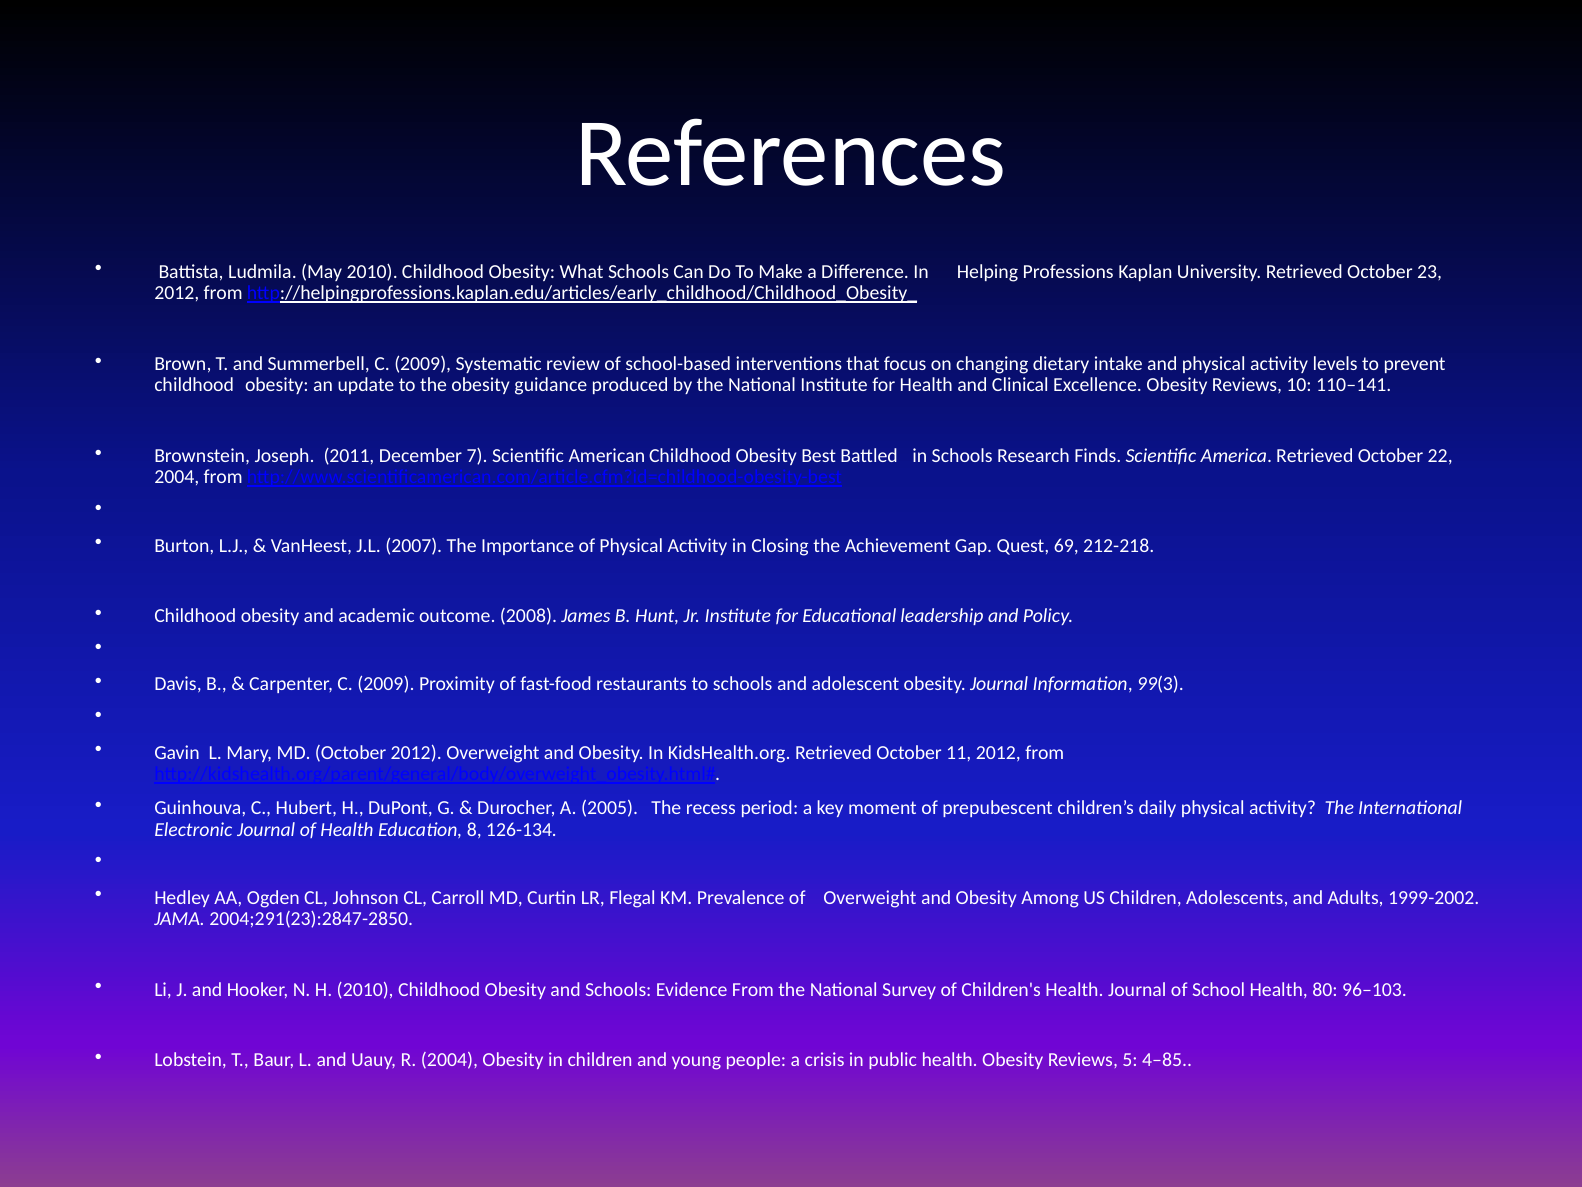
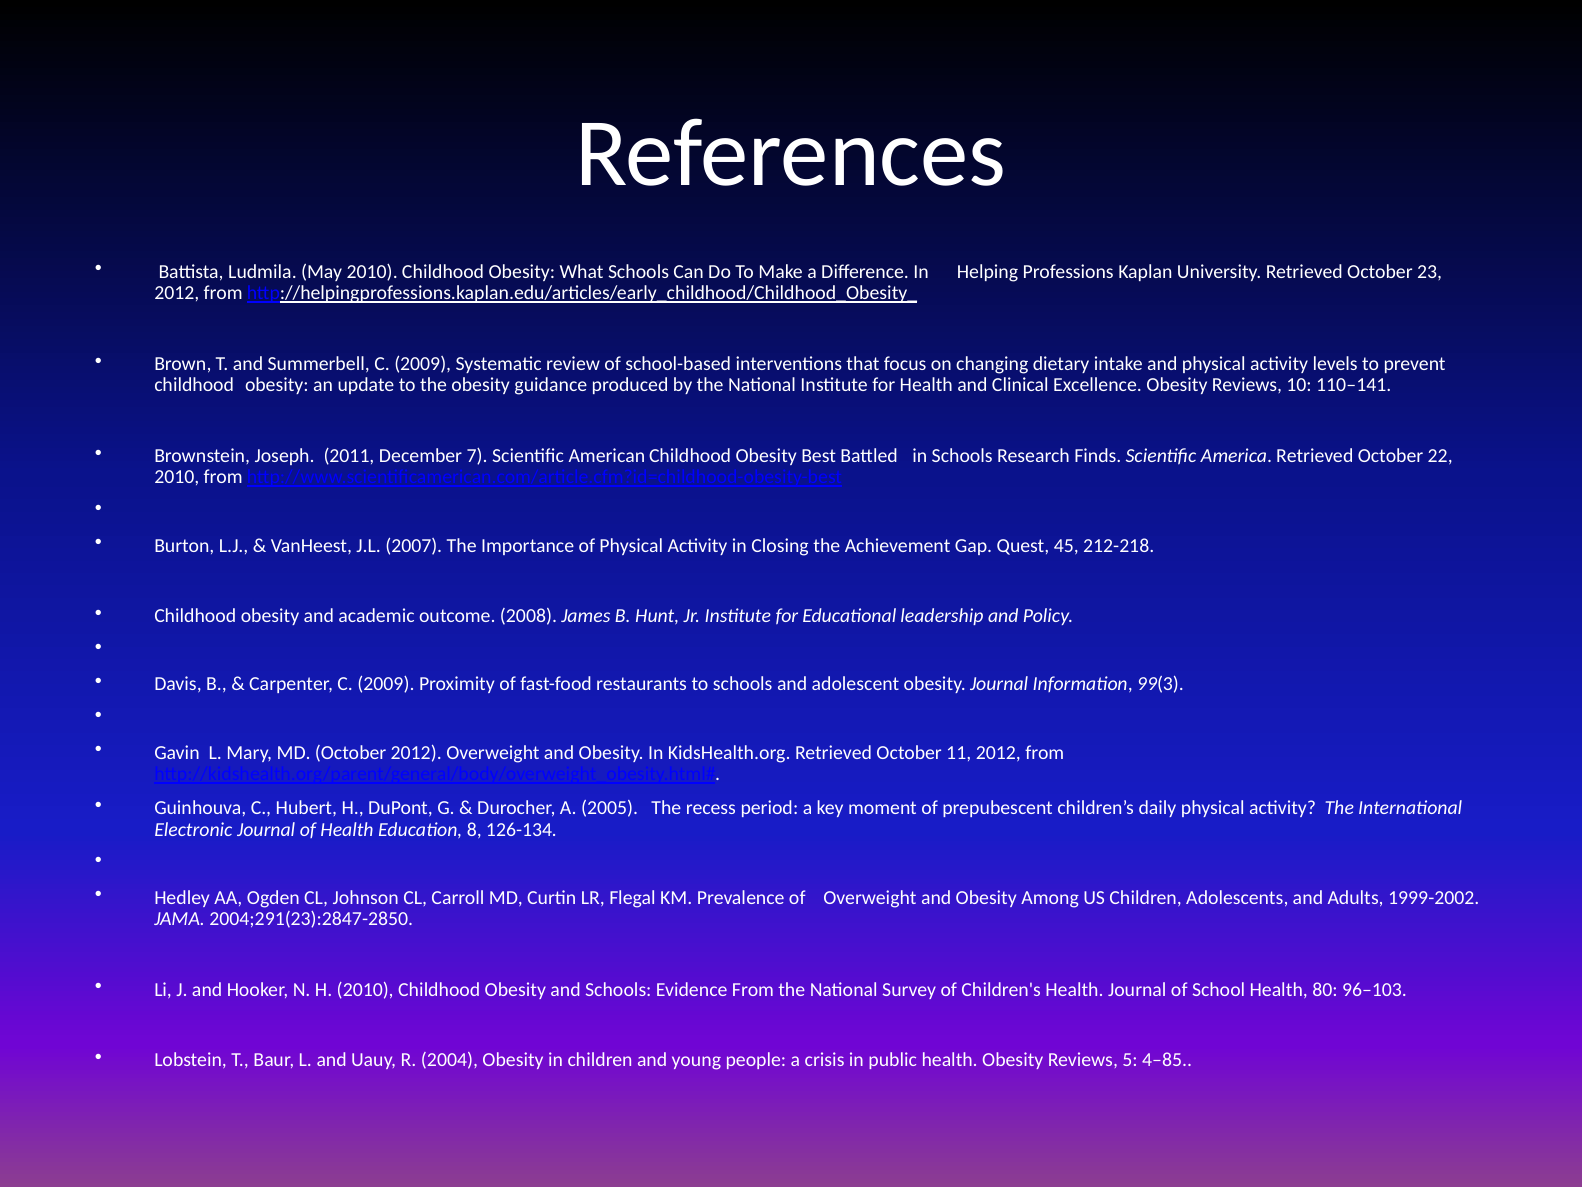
2004 at (177, 477): 2004 -> 2010
69: 69 -> 45
